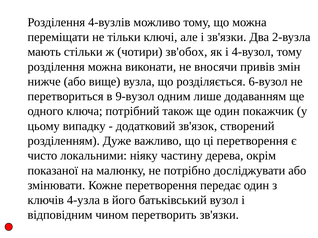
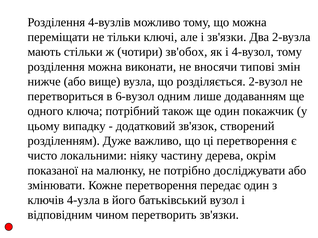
привів: привів -> типові
6-вузол: 6-вузол -> 2-вузол
9-вузол: 9-вузол -> 6-вузол
